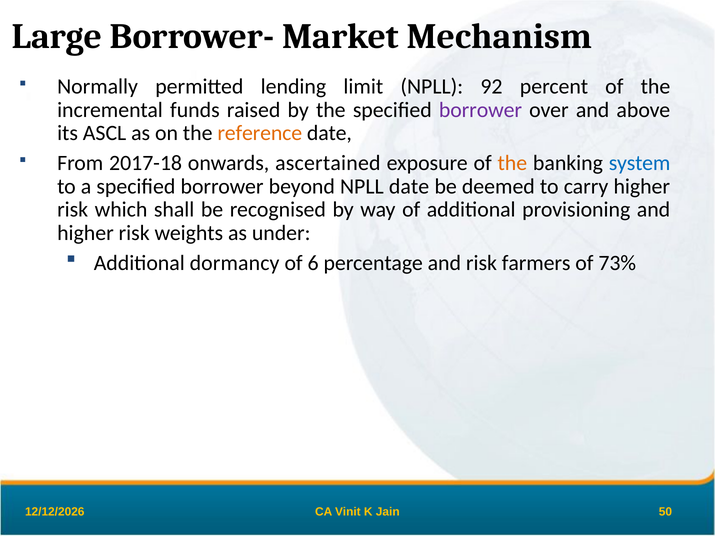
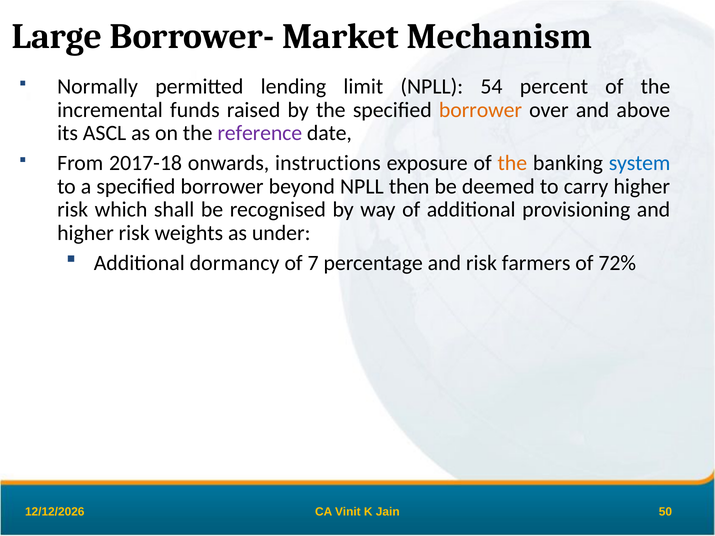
92: 92 -> 54
borrower at (480, 110) colour: purple -> orange
reference colour: orange -> purple
ascertained: ascertained -> instructions
NPLL date: date -> then
6: 6 -> 7
73%: 73% -> 72%
